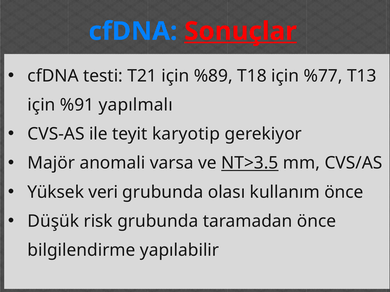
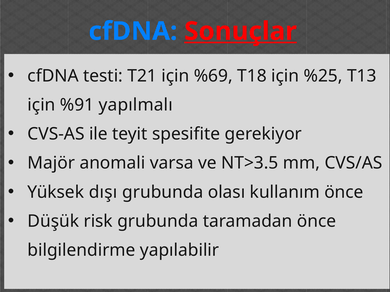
%89: %89 -> %69
%77: %77 -> %25
karyotip: karyotip -> spesifite
NT>3.5 underline: present -> none
veri: veri -> dışı
